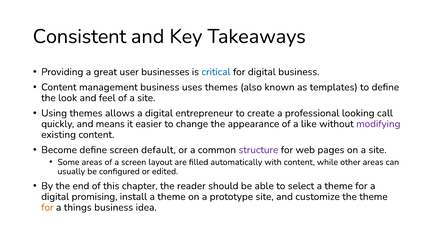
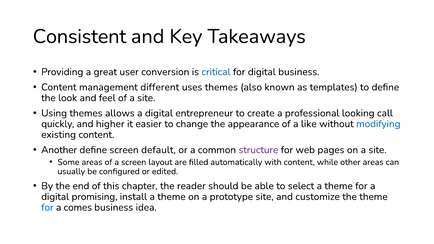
businesses: businesses -> conversion
management business: business -> different
means: means -> higher
modifying colour: purple -> blue
Become: Become -> Another
for at (47, 207) colour: orange -> blue
things: things -> comes
